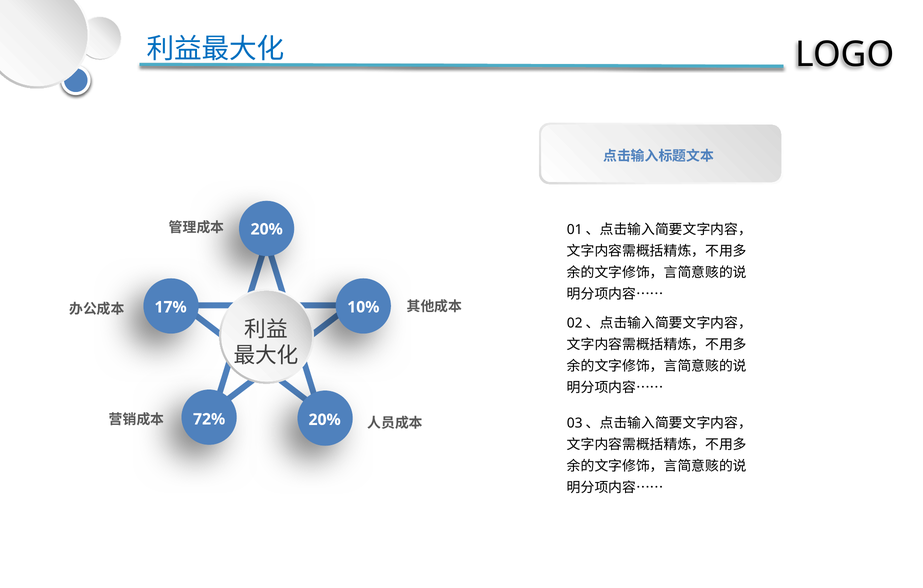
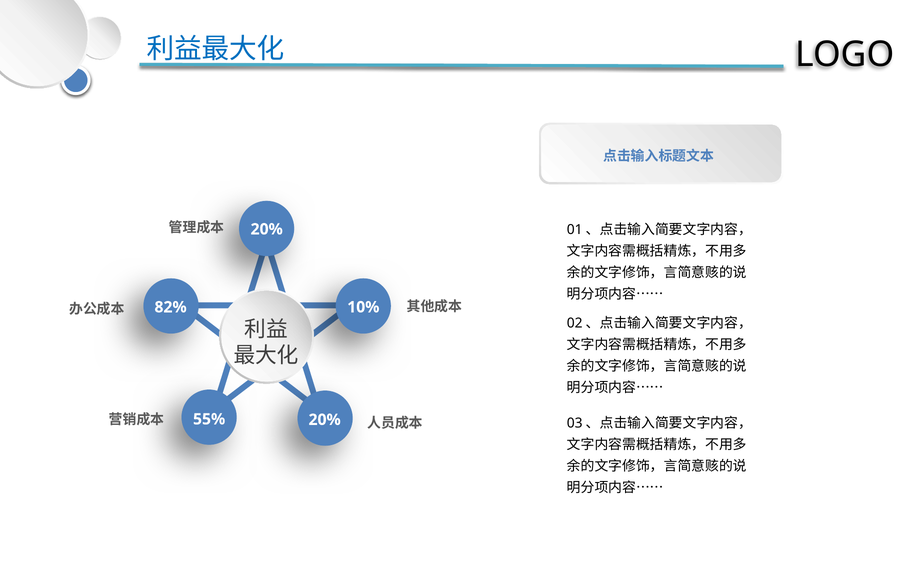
17%: 17% -> 82%
72%: 72% -> 55%
